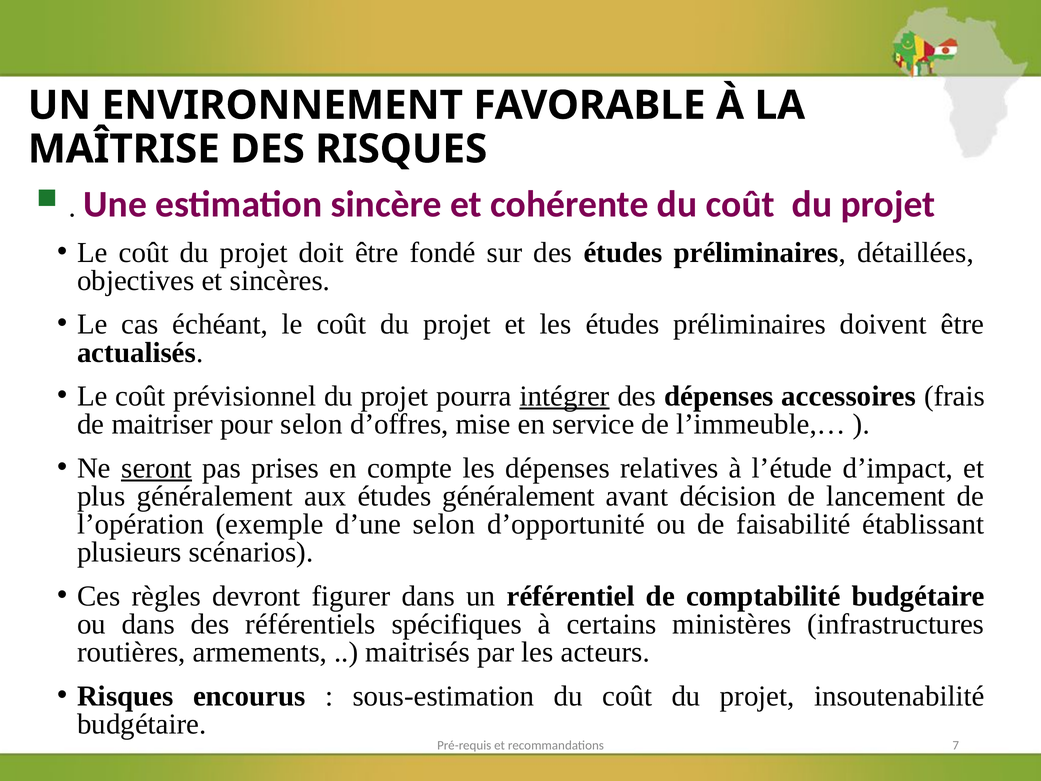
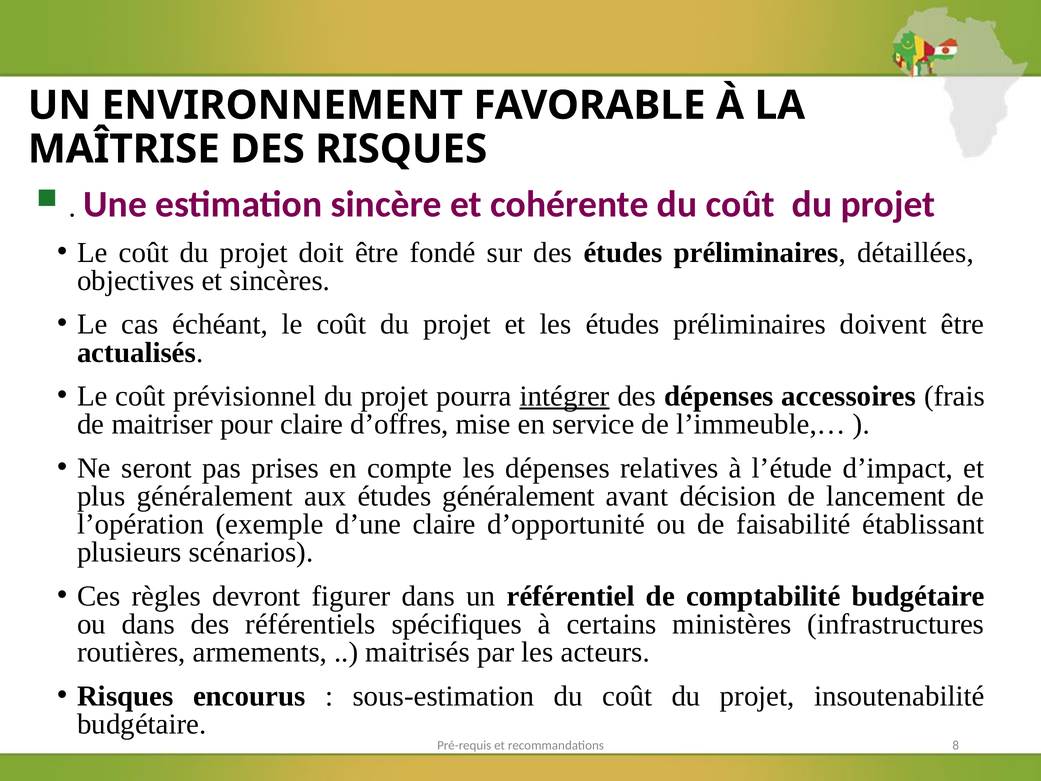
pour selon: selon -> claire
seront underline: present -> none
d’une selon: selon -> claire
7: 7 -> 8
